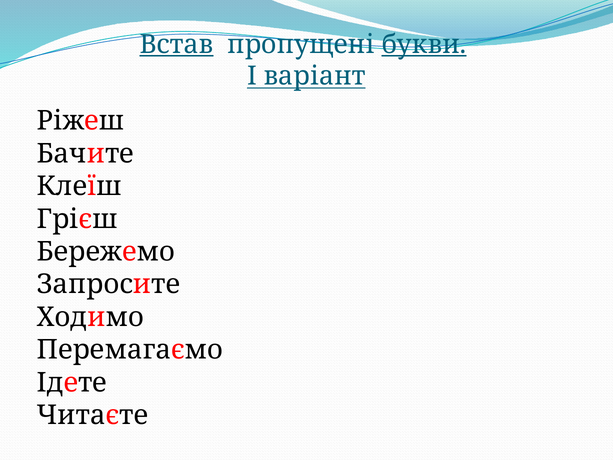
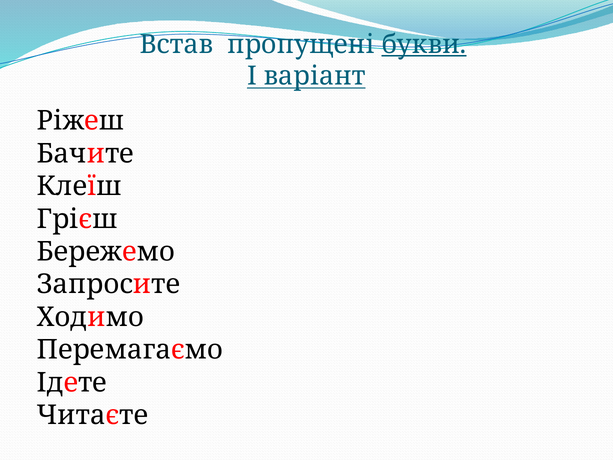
Встав underline: present -> none
